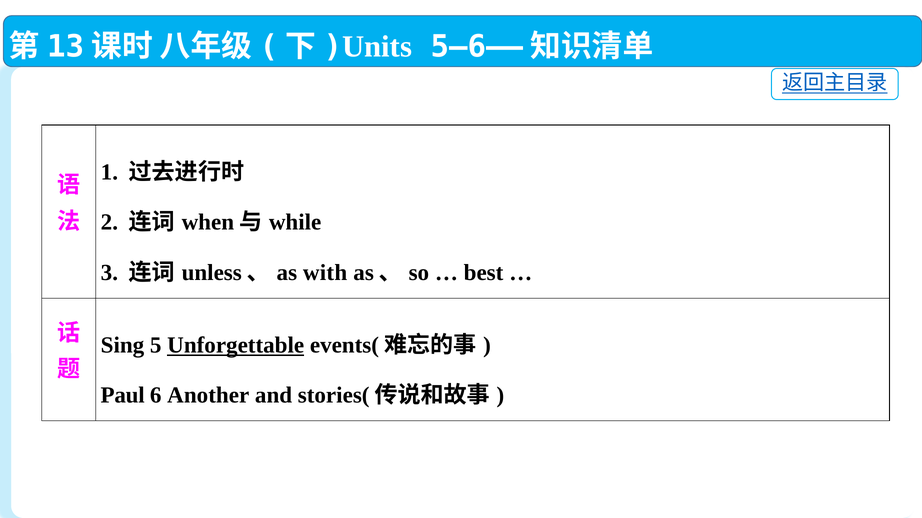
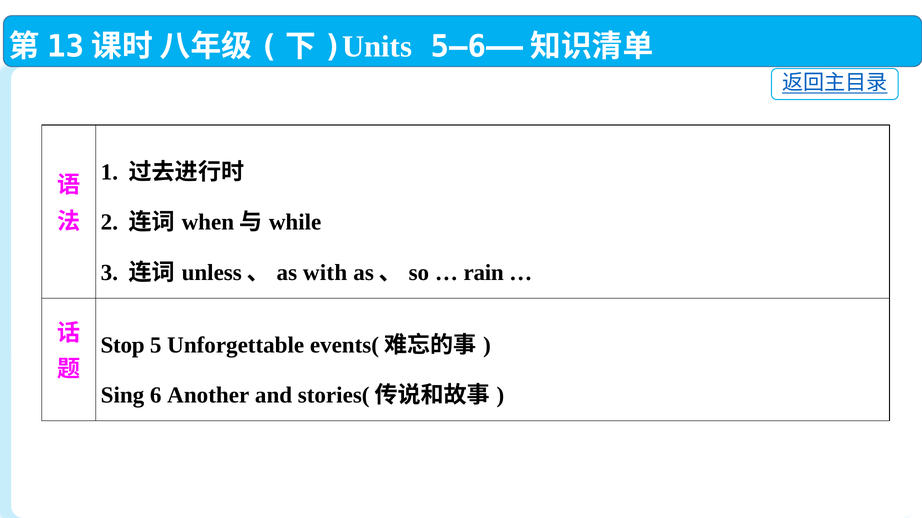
best: best -> rain
Sing: Sing -> Stop
Unforgettable underline: present -> none
Paul: Paul -> Sing
